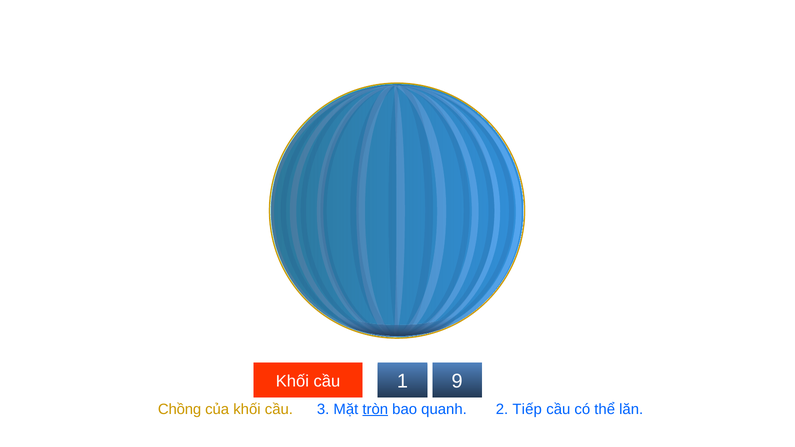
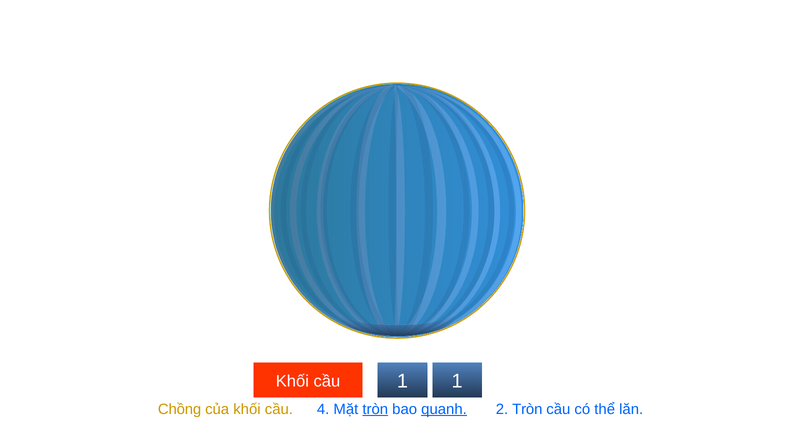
1 9: 9 -> 1
3: 3 -> 4
quanh underline: none -> present
2 Tiếp: Tiếp -> Tròn
